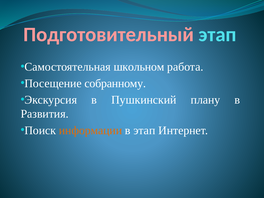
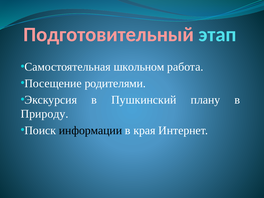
собранному: собранному -> родителями
Развития: Развития -> Природу
информации colour: orange -> black
в этап: этап -> края
